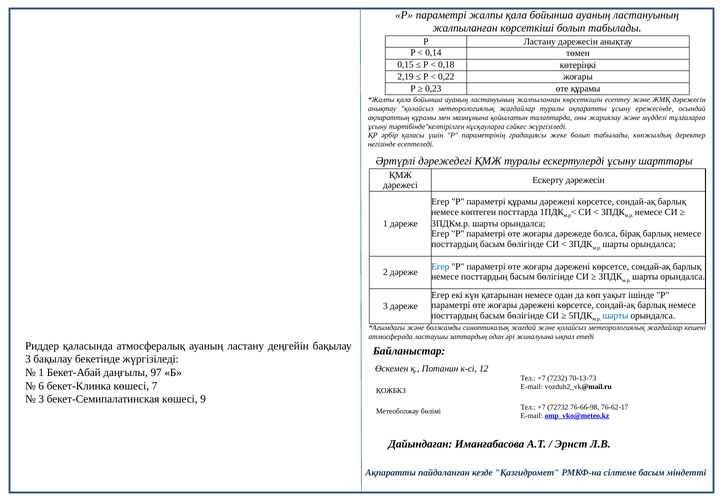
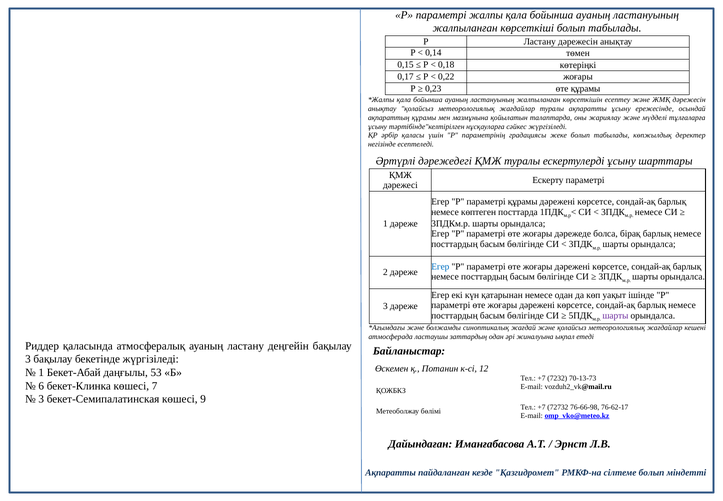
2,19: 2,19 -> 0,17
Ескерту дәрежесін: дәрежесін -> параметрі
шарты at (615, 315) colour: blue -> purple
97: 97 -> 53
сілтеме басым: басым -> болып
